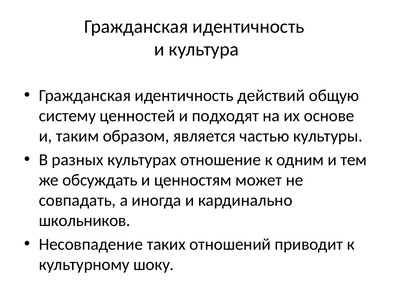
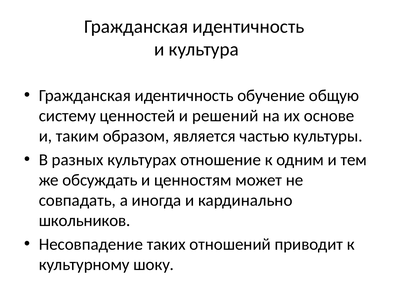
действий: действий -> обучение
подходят: подходят -> решений
